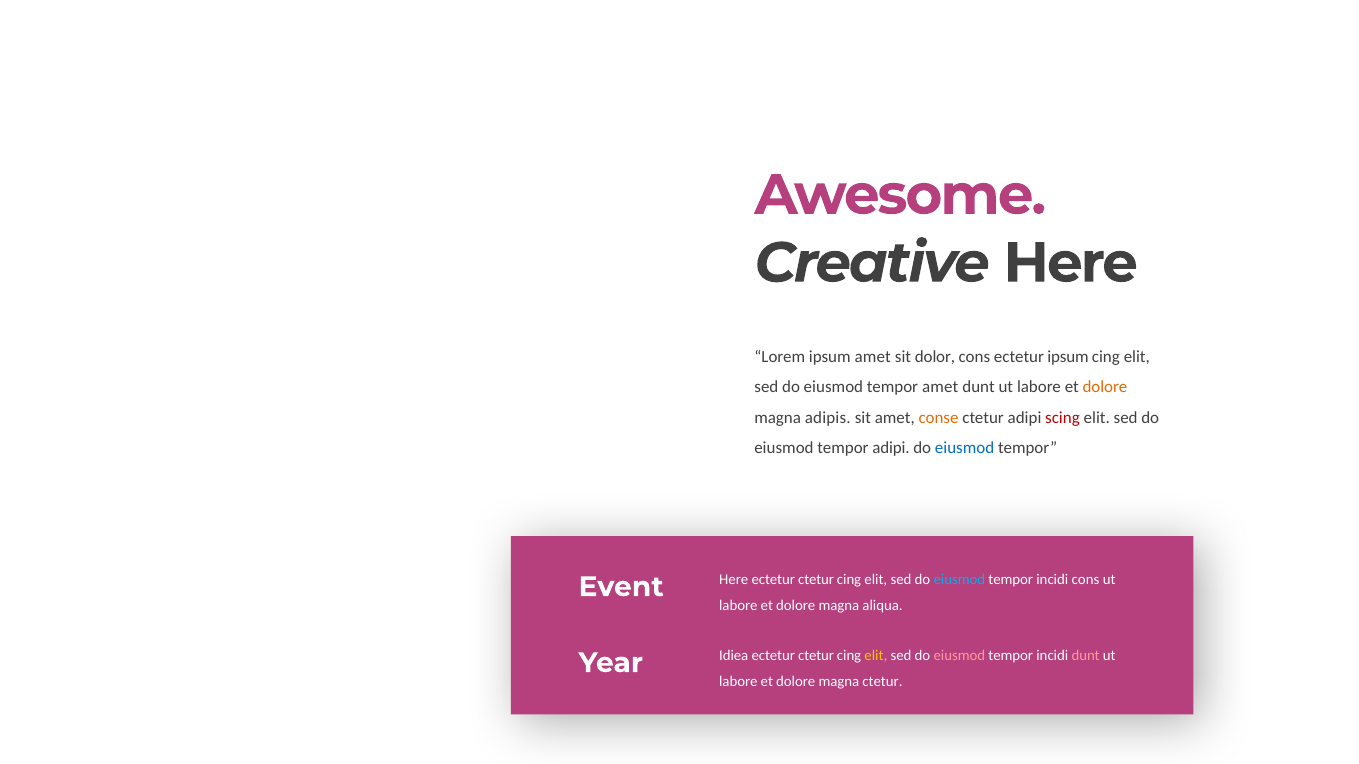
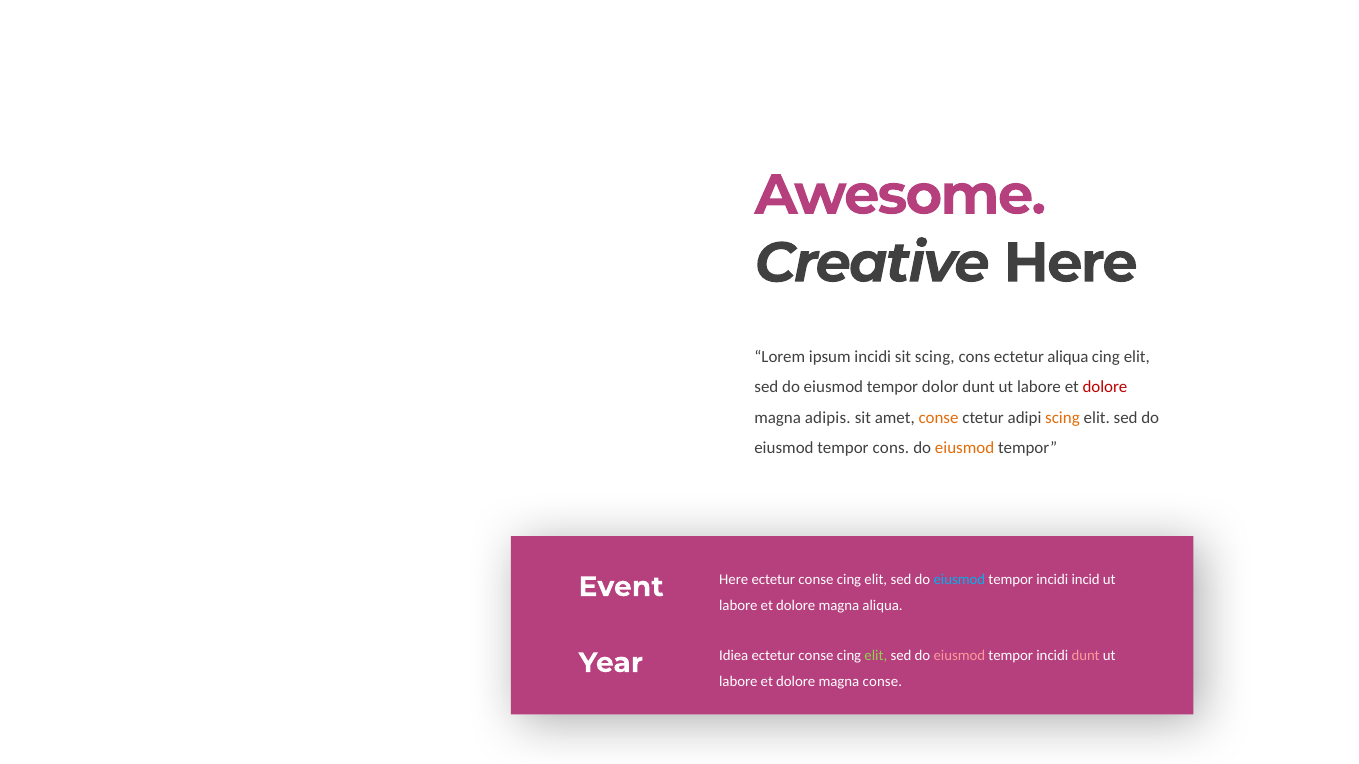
ipsum amet: amet -> incidi
sit dolor: dolor -> scing
ectetur ipsum: ipsum -> aliqua
tempor amet: amet -> dolor
dolore at (1105, 387) colour: orange -> red
scing at (1062, 418) colour: red -> orange
tempor adipi: adipi -> cons
eiusmod at (965, 449) colour: blue -> orange
ctetur at (816, 580): ctetur -> conse
incidi cons: cons -> incid
ctetur at (816, 656): ctetur -> conse
elit at (876, 656) colour: yellow -> light green
magna ctetur: ctetur -> conse
